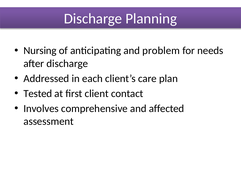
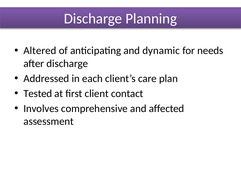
Nursing: Nursing -> Altered
problem: problem -> dynamic
